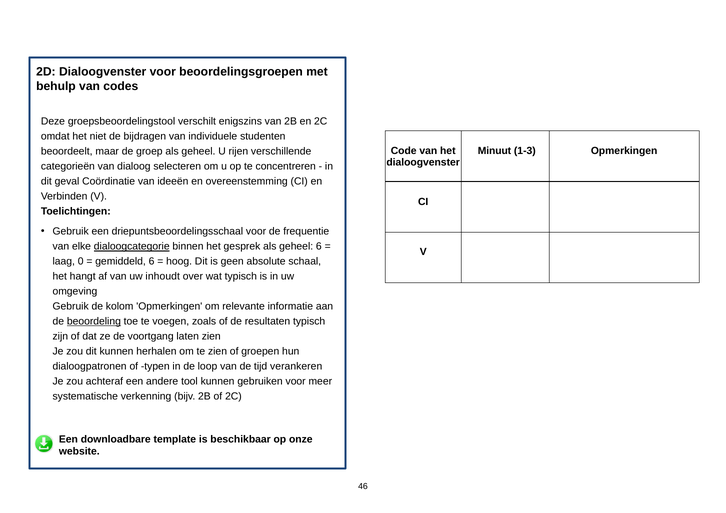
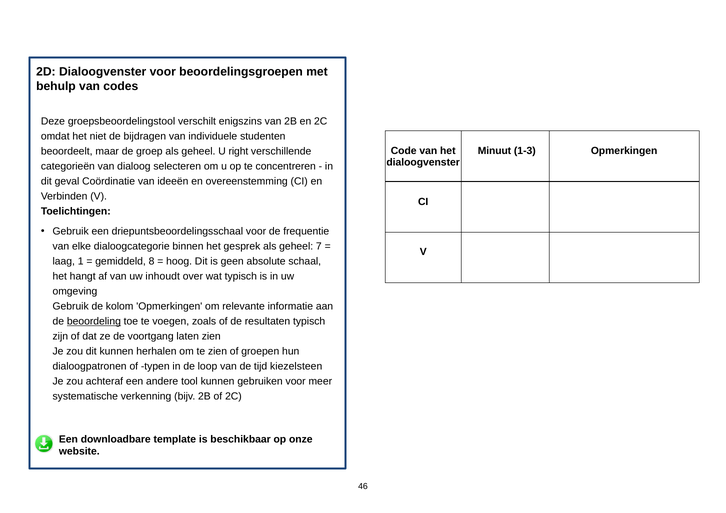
rijen: rijen -> right
dialoogcategorie underline: present -> none
geheel 6: 6 -> 7
0: 0 -> 1
gemiddeld 6: 6 -> 8
verankeren: verankeren -> kiezelsteen
